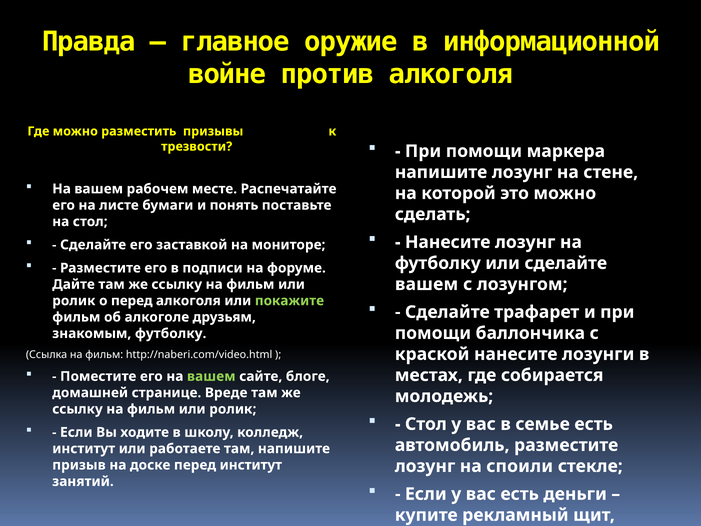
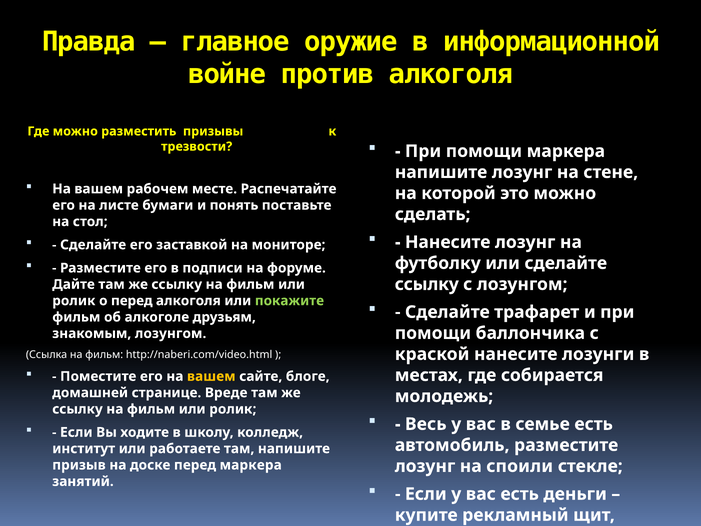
вашем at (427, 284): вашем -> ссылку
знакомым футболку: футболку -> лозунгом
вашем at (211, 376) colour: light green -> yellow
Стол at (426, 424): Стол -> Весь
перед институт: институт -> маркера
